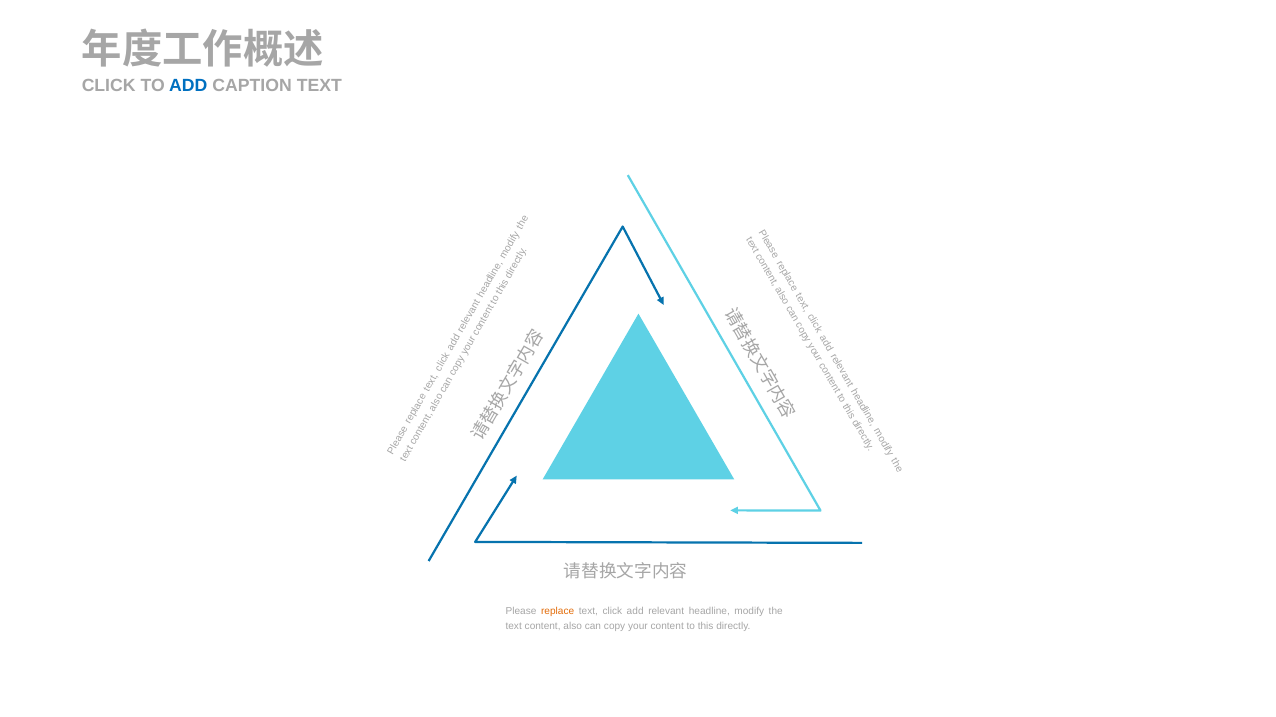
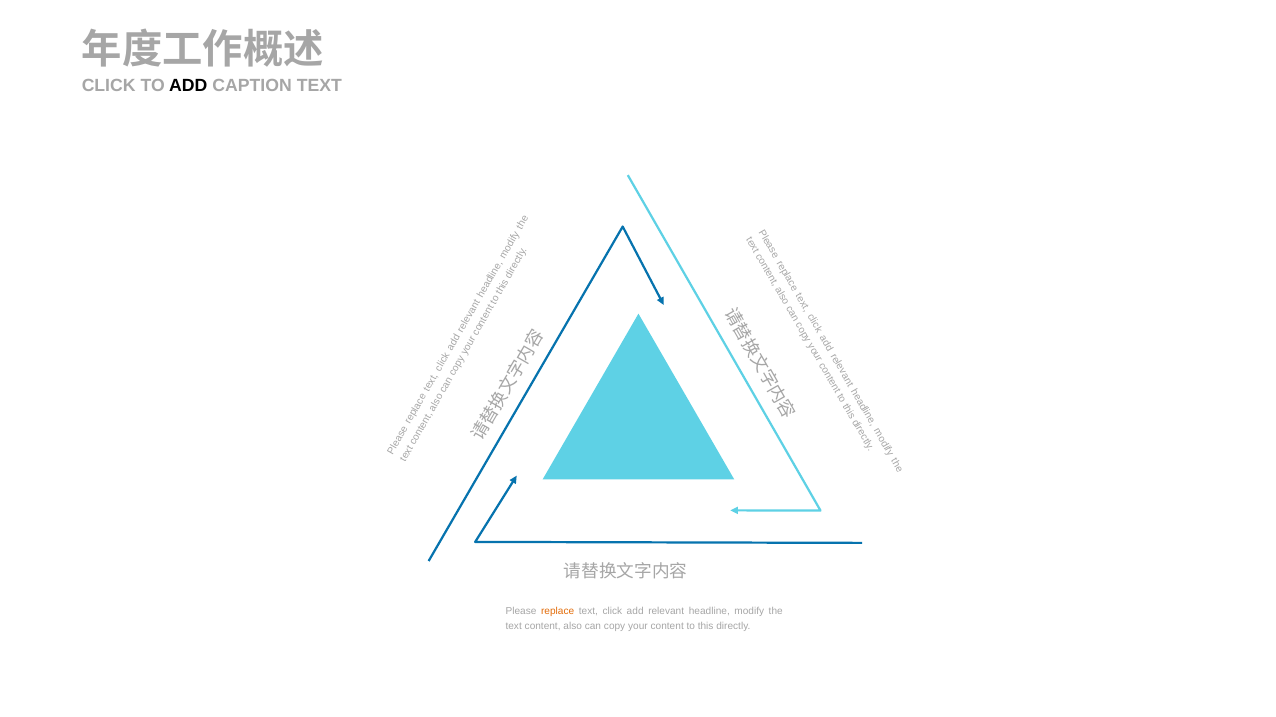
ADD at (188, 86) colour: blue -> black
